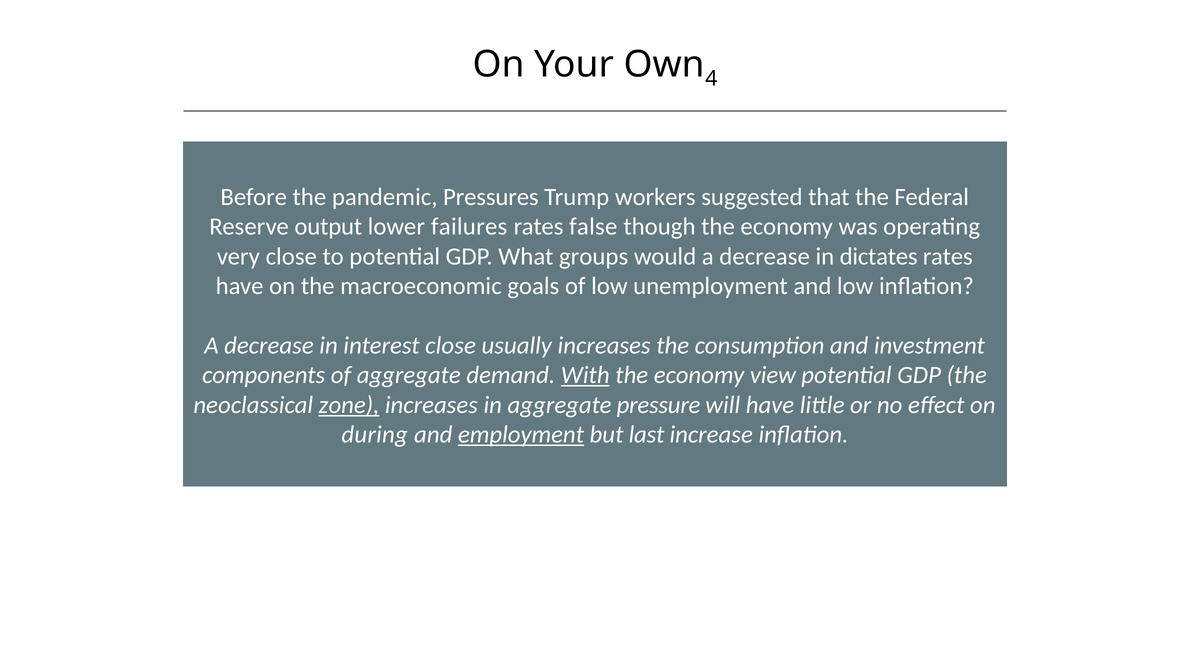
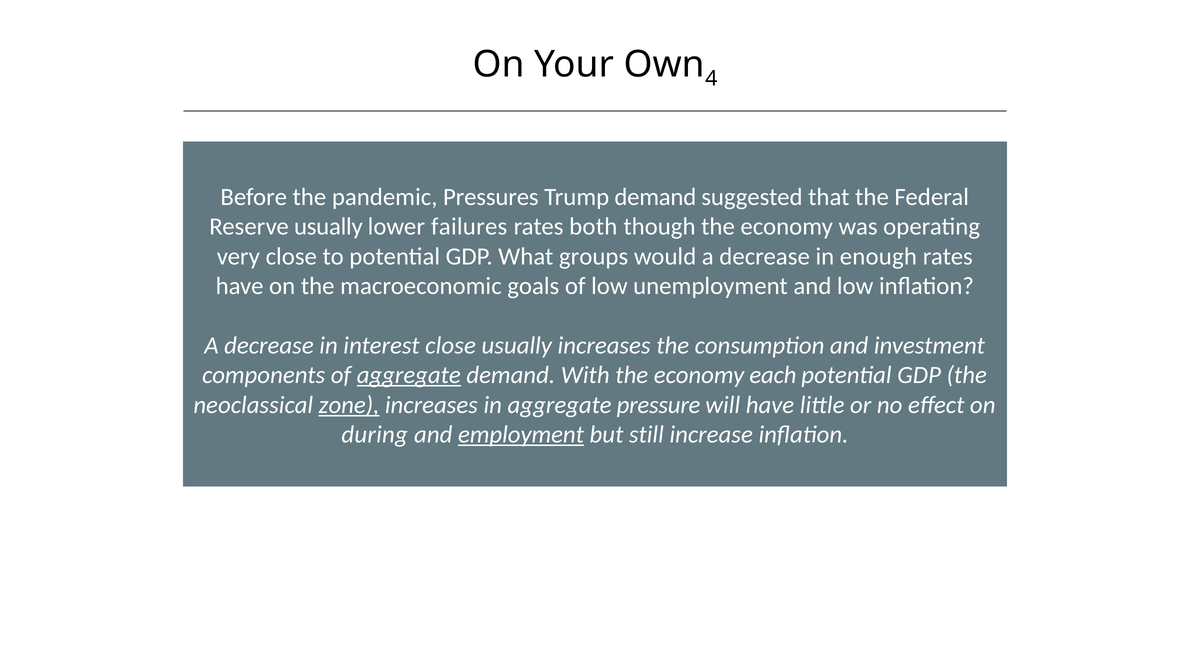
Trump workers: workers -> demand
Reserve output: output -> usually
false: false -> both
dictates: dictates -> enough
aggregate at (409, 376) underline: none -> present
With underline: present -> none
view: view -> each
last: last -> still
